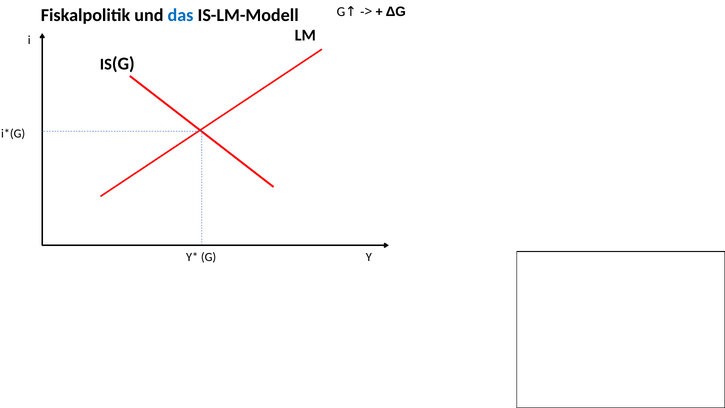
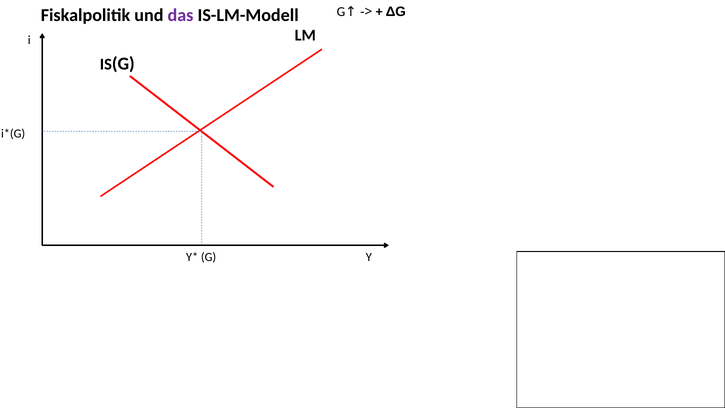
das colour: blue -> purple
